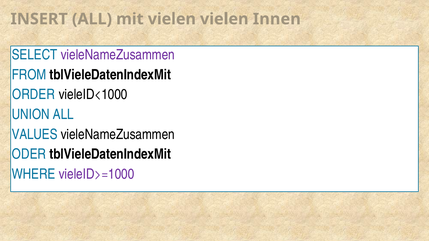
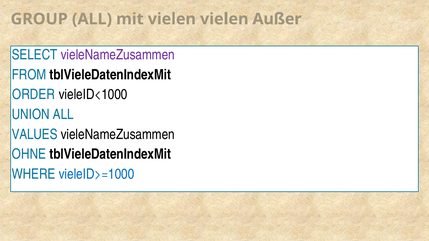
INSERT: INSERT -> GROUP
Innen: Innen -> Außer
ODER: ODER -> OHNE
vieleID>=1000 colour: purple -> blue
